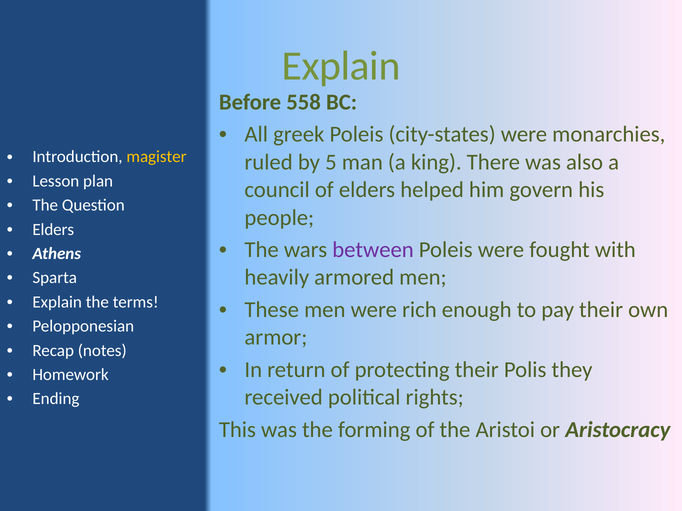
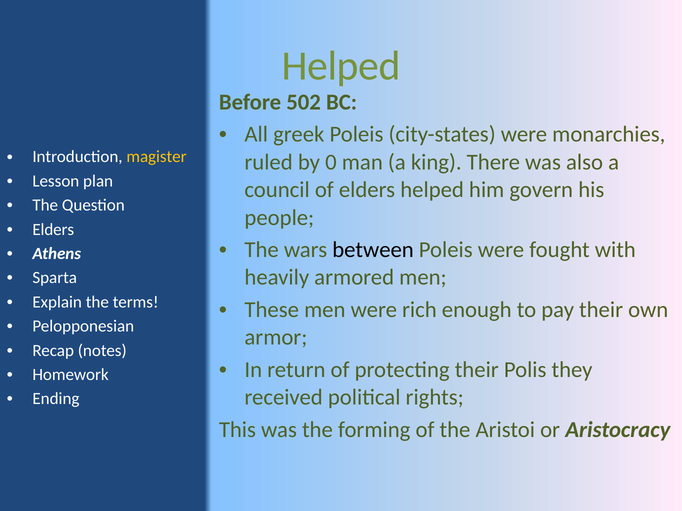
Explain at (341, 66): Explain -> Helped
558: 558 -> 502
5: 5 -> 0
between colour: purple -> black
